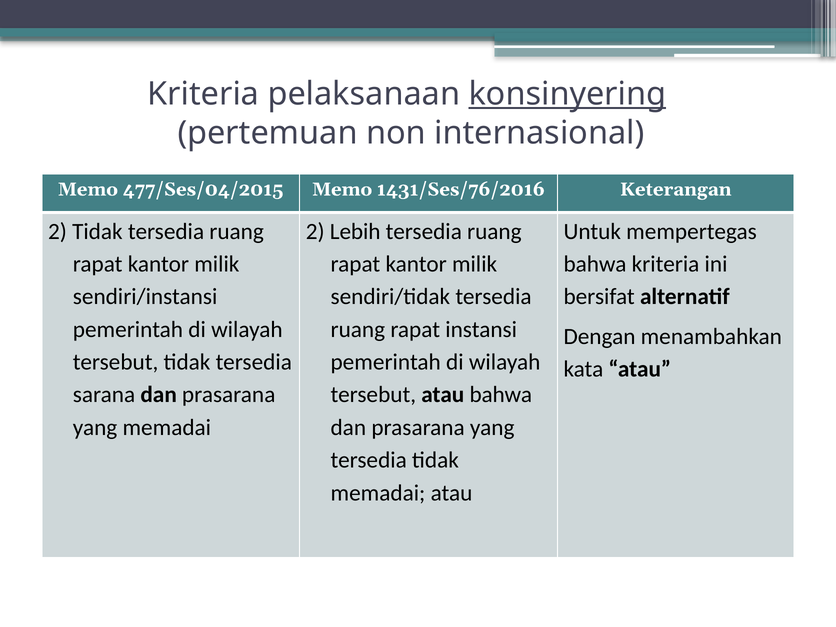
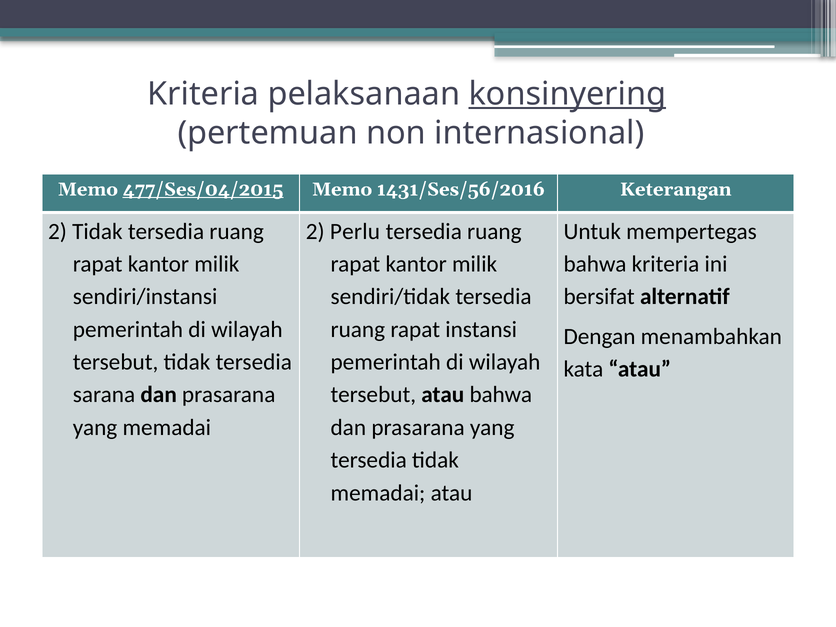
477/Ses/04/2015 underline: none -> present
1431/Ses/76/2016: 1431/Ses/76/2016 -> 1431/Ses/56/2016
Lebih: Lebih -> Perlu
